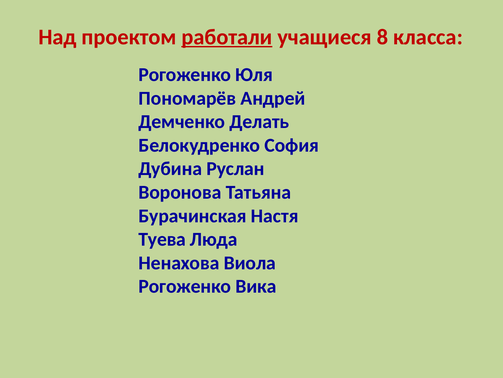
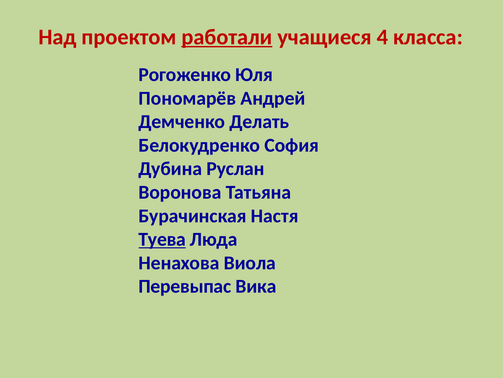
8: 8 -> 4
Туева underline: none -> present
Рогоженко at (185, 286): Рогоженко -> Перевыпас
